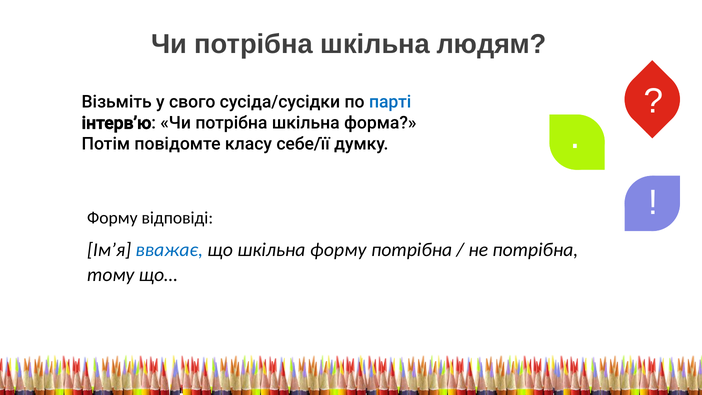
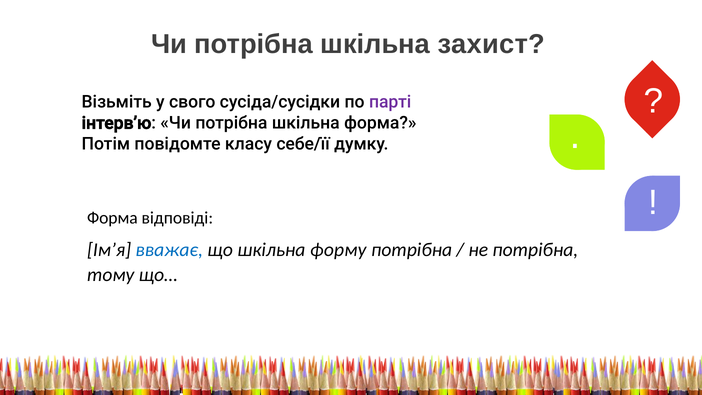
людям: людям -> захист
парті colour: blue -> purple
Форму at (112, 218): Форму -> Форма
